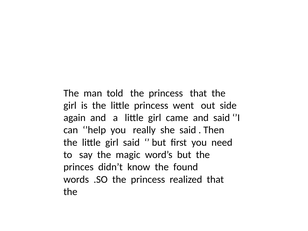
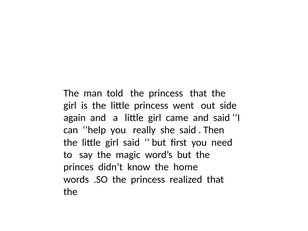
found: found -> home
